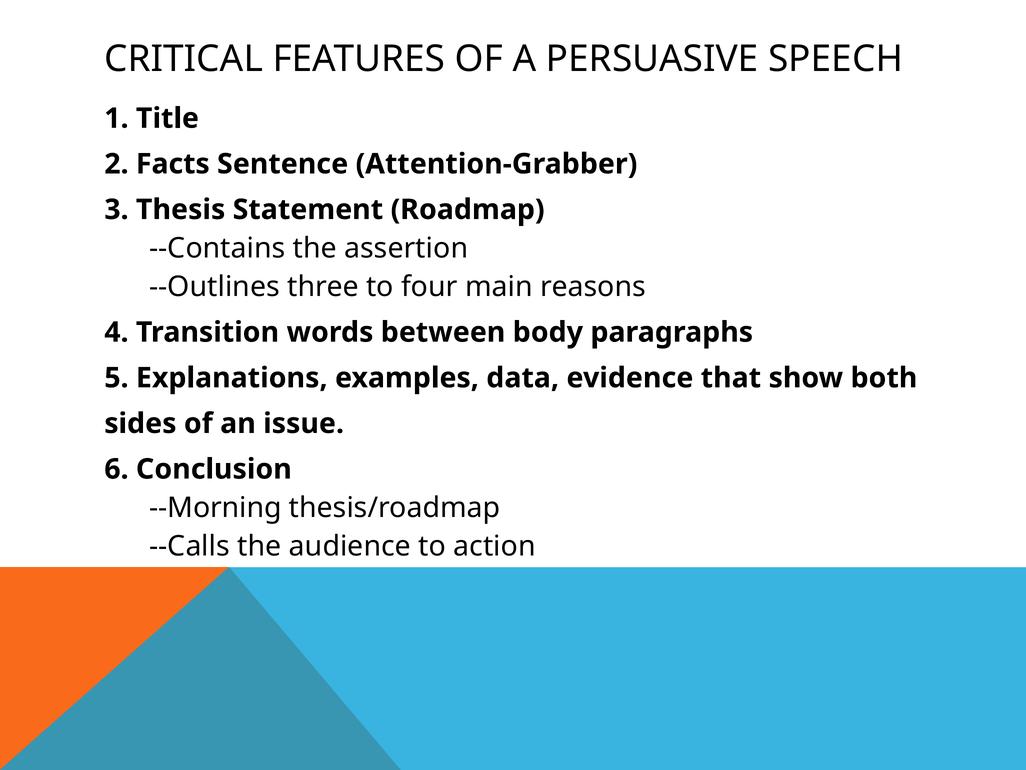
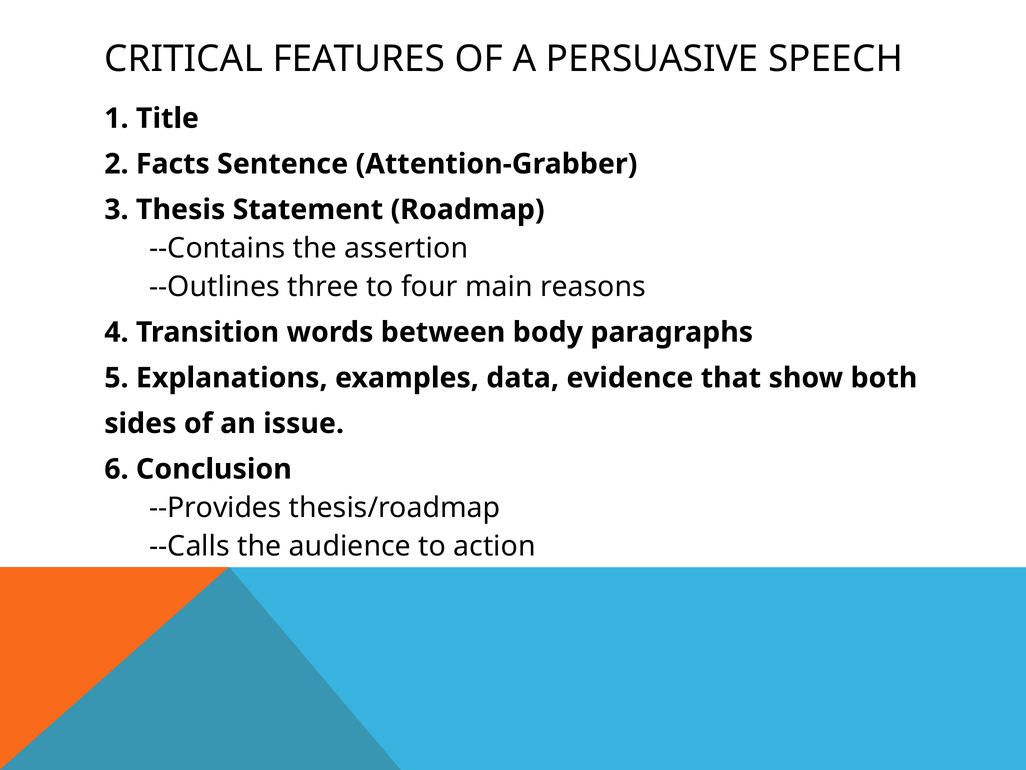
--Morning: --Morning -> --Provides
